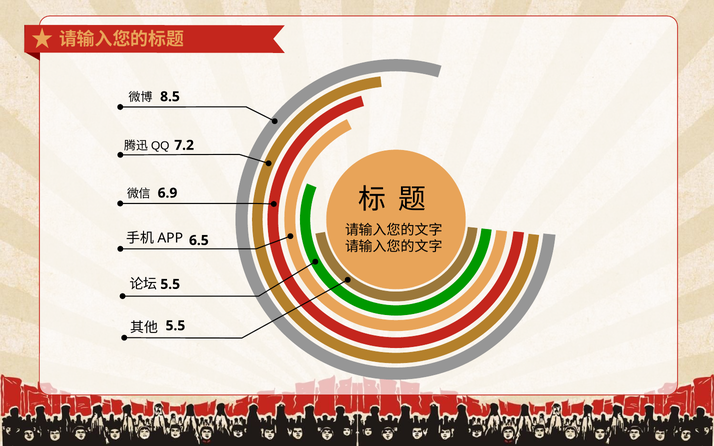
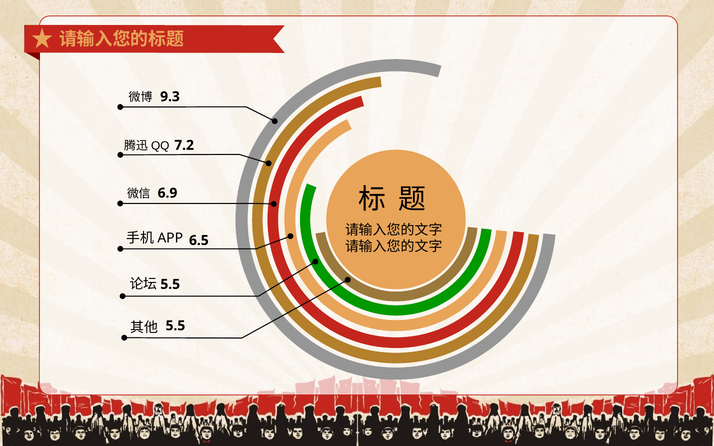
8.5: 8.5 -> 9.3
